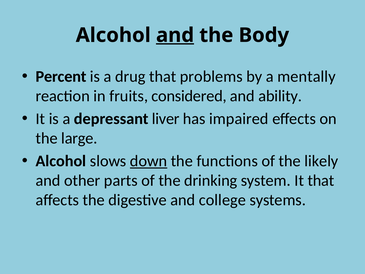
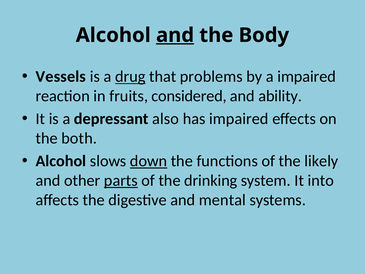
Percent: Percent -> Vessels
drug underline: none -> present
a mentally: mentally -> impaired
liver: liver -> also
large: large -> both
parts underline: none -> present
It that: that -> into
college: college -> mental
